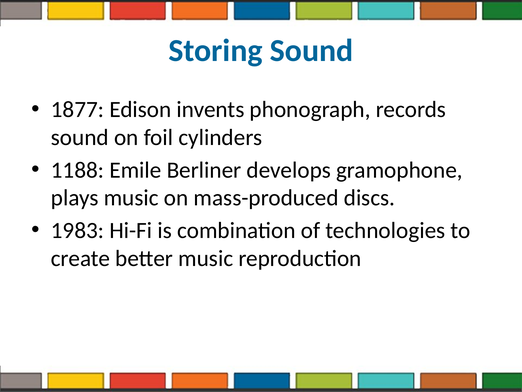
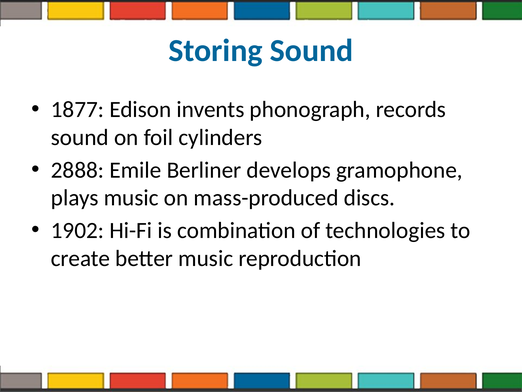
1188: 1188 -> 2888
1983: 1983 -> 1902
